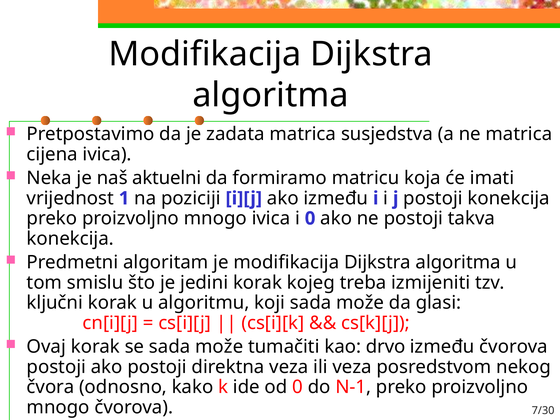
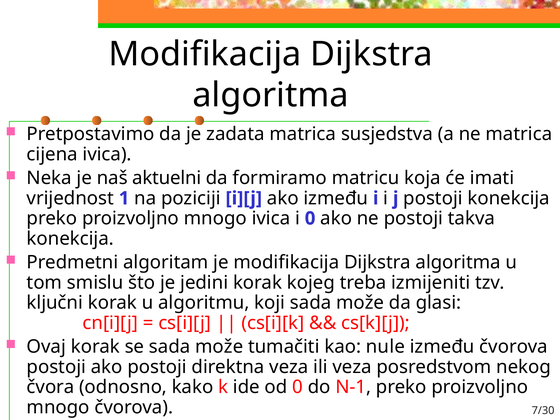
drvo: drvo -> nule
